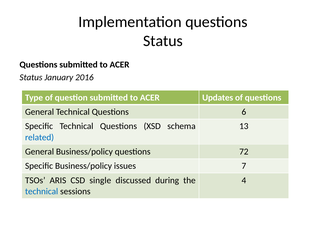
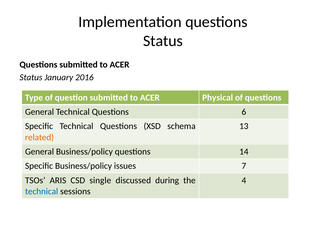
Updates: Updates -> Physical
related colour: blue -> orange
72: 72 -> 14
